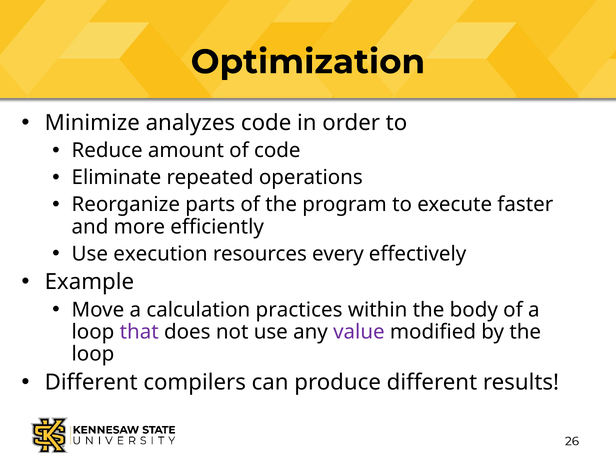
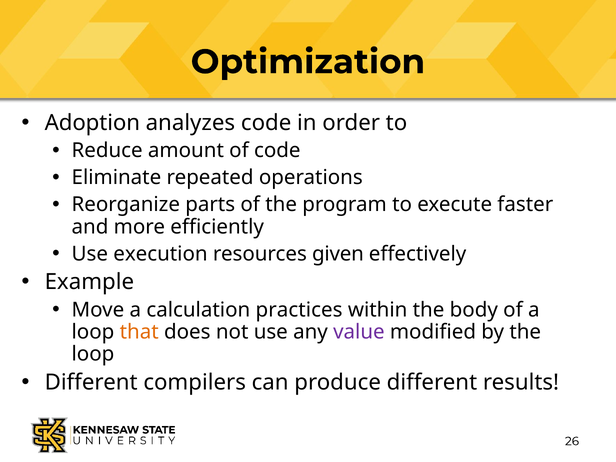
Minimize: Minimize -> Adoption
every: every -> given
that colour: purple -> orange
